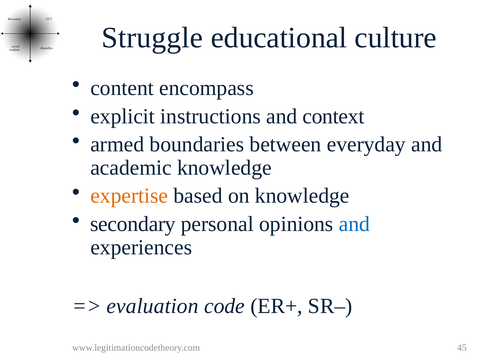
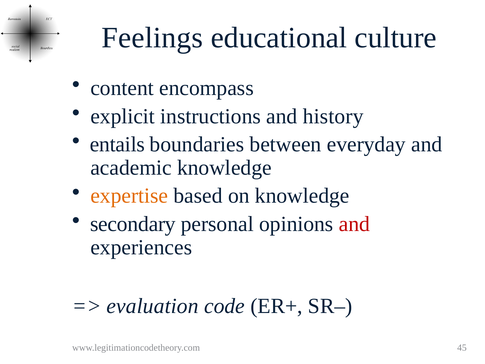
Struggle: Struggle -> Feelings
context: context -> history
armed: armed -> entails
and at (354, 224) colour: blue -> red
